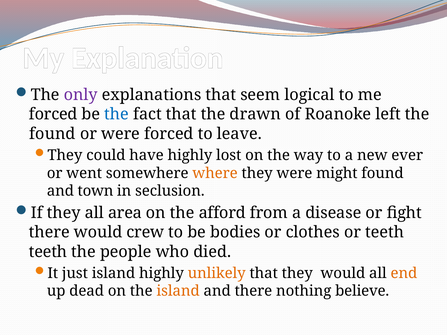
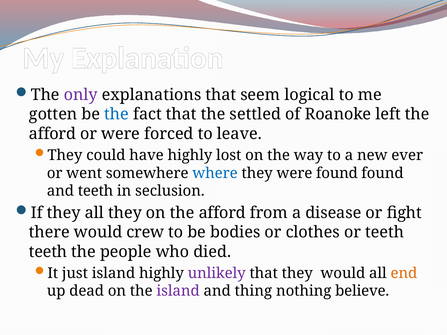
forced at (53, 114): forced -> gotten
drawn: drawn -> settled
found at (52, 134): found -> afford
where colour: orange -> blue
were might: might -> found
and town: town -> teeth
all area: area -> they
unlikely colour: orange -> purple
island at (178, 291) colour: orange -> purple
and there: there -> thing
